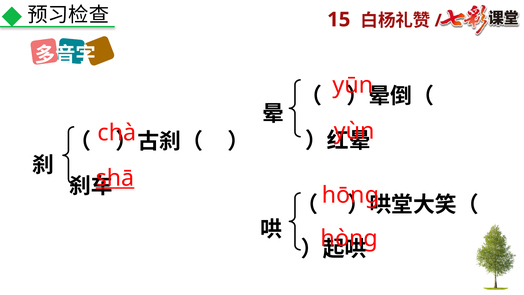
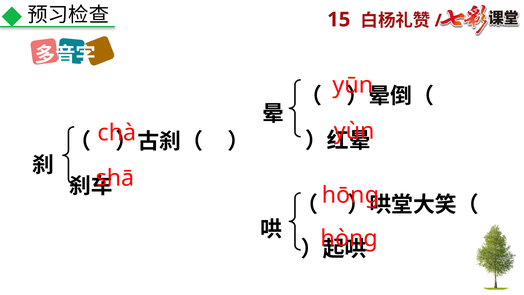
shā underline: present -> none
